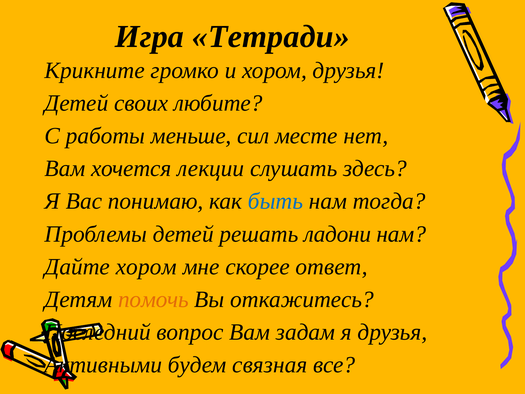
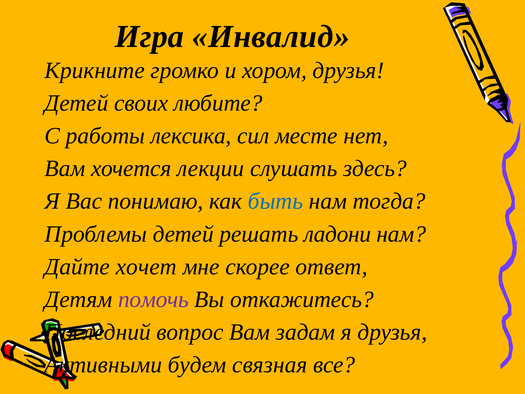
Тетради: Тетради -> Инвалид
меньше: меньше -> лексика
Дайте хором: хором -> хочет
помочь colour: orange -> purple
